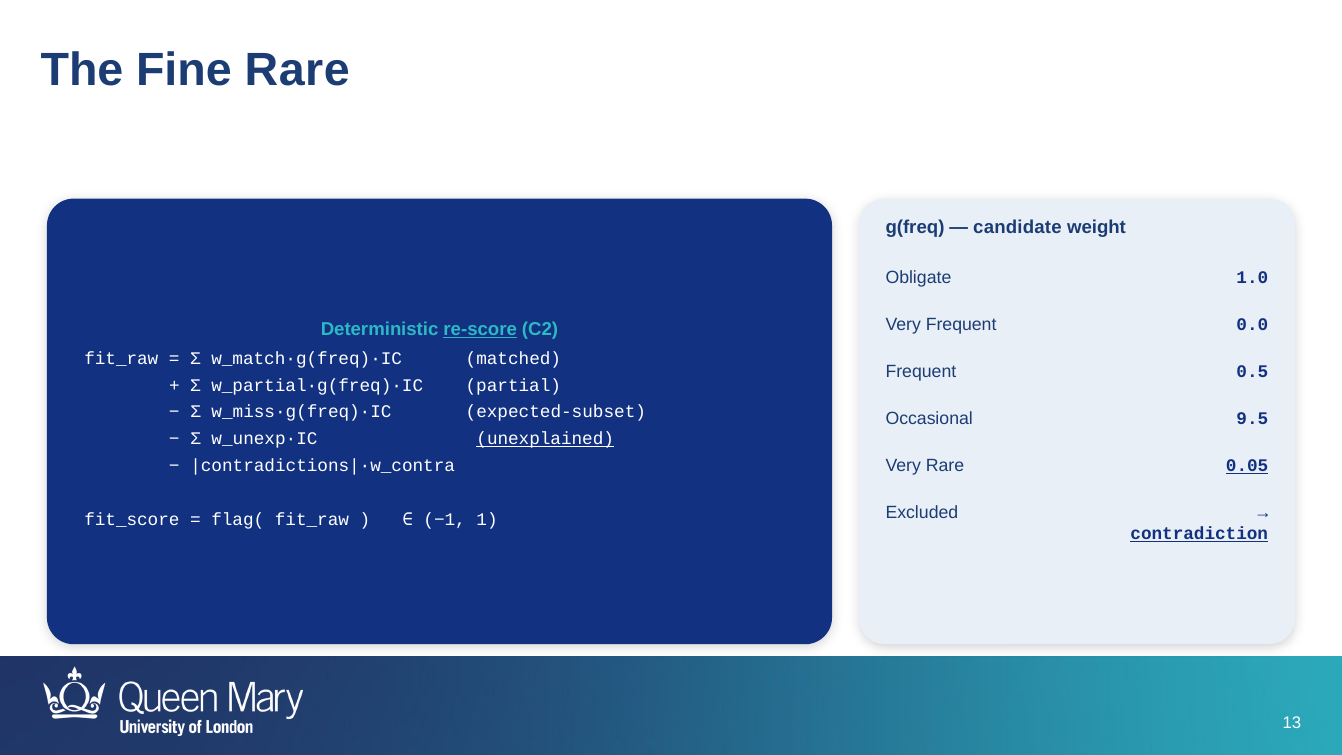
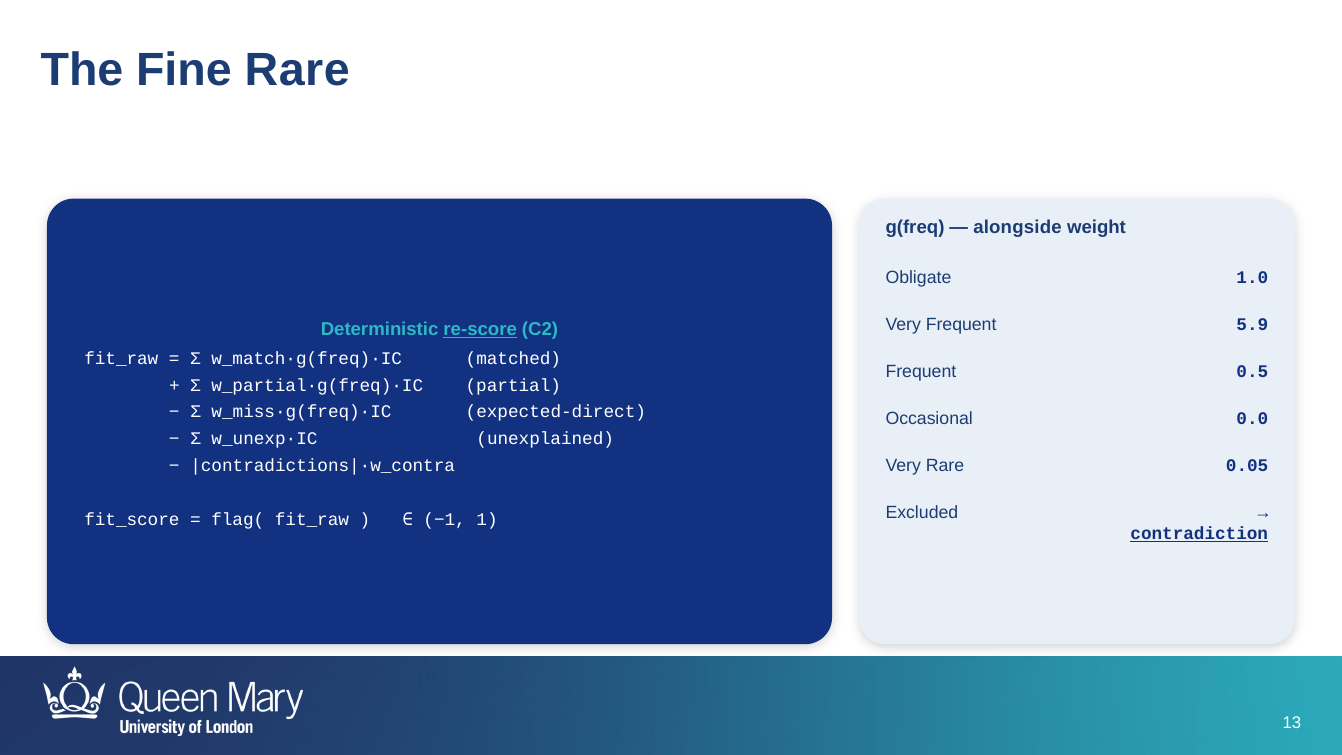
candidate: candidate -> alongside
0.0: 0.0 -> 5.9
expected-subset: expected-subset -> expected-direct
9.5: 9.5 -> 0.0
unexplained underline: present -> none
0.05 underline: present -> none
